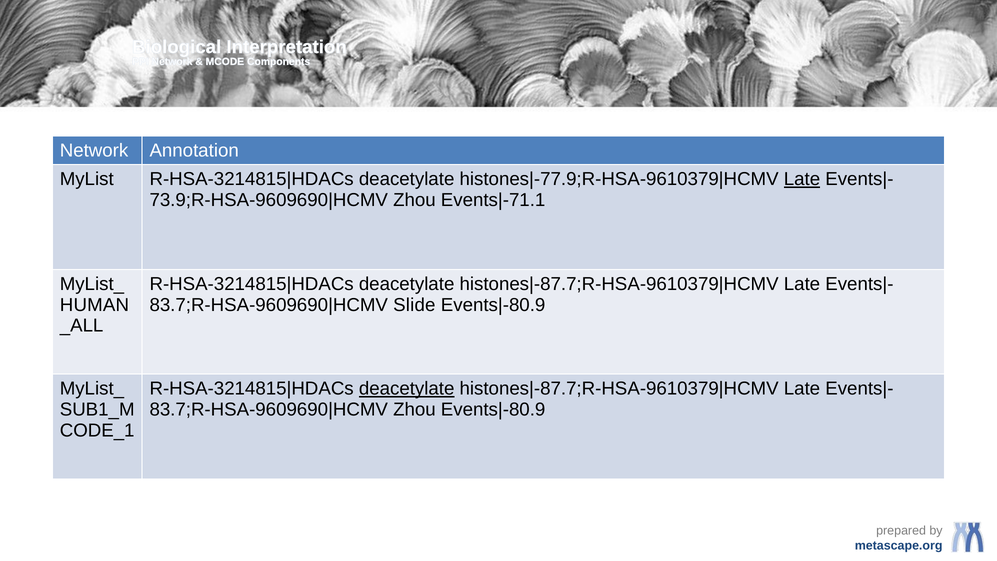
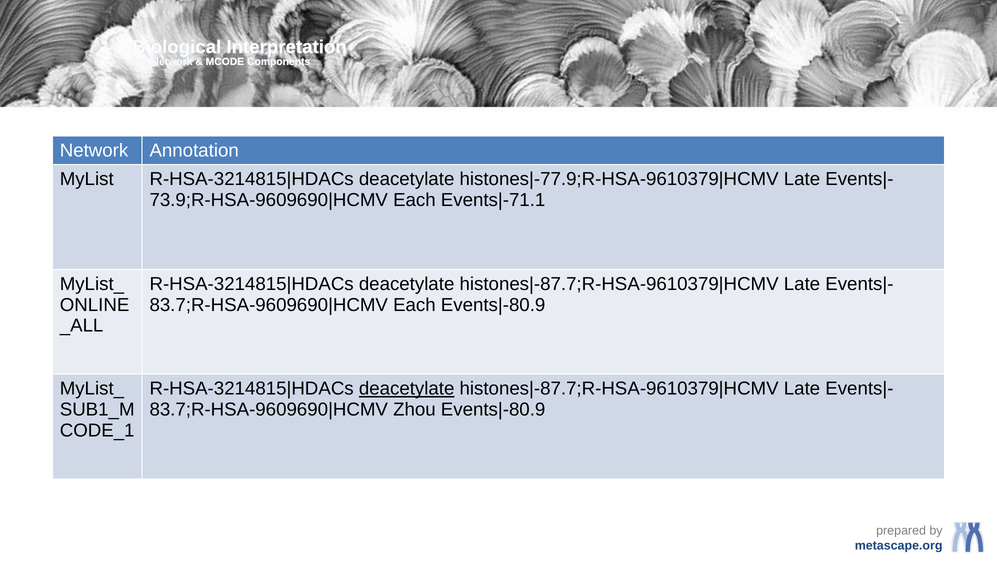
Late at (802, 179) underline: present -> none
Zhou at (414, 200): Zhou -> Each
HUMAN: HUMAN -> ONLINE
Slide at (414, 305): Slide -> Each
